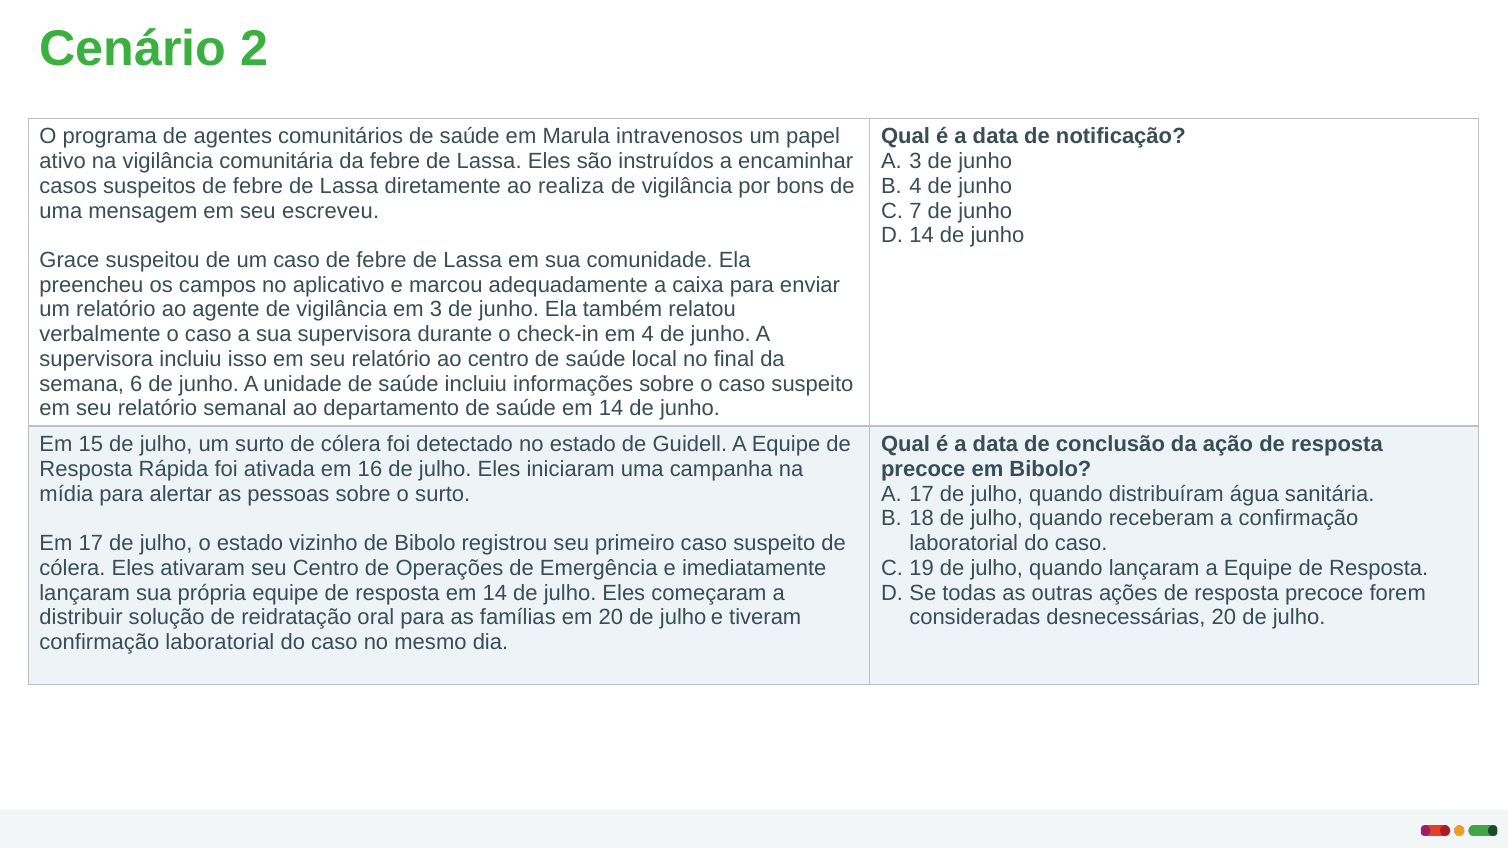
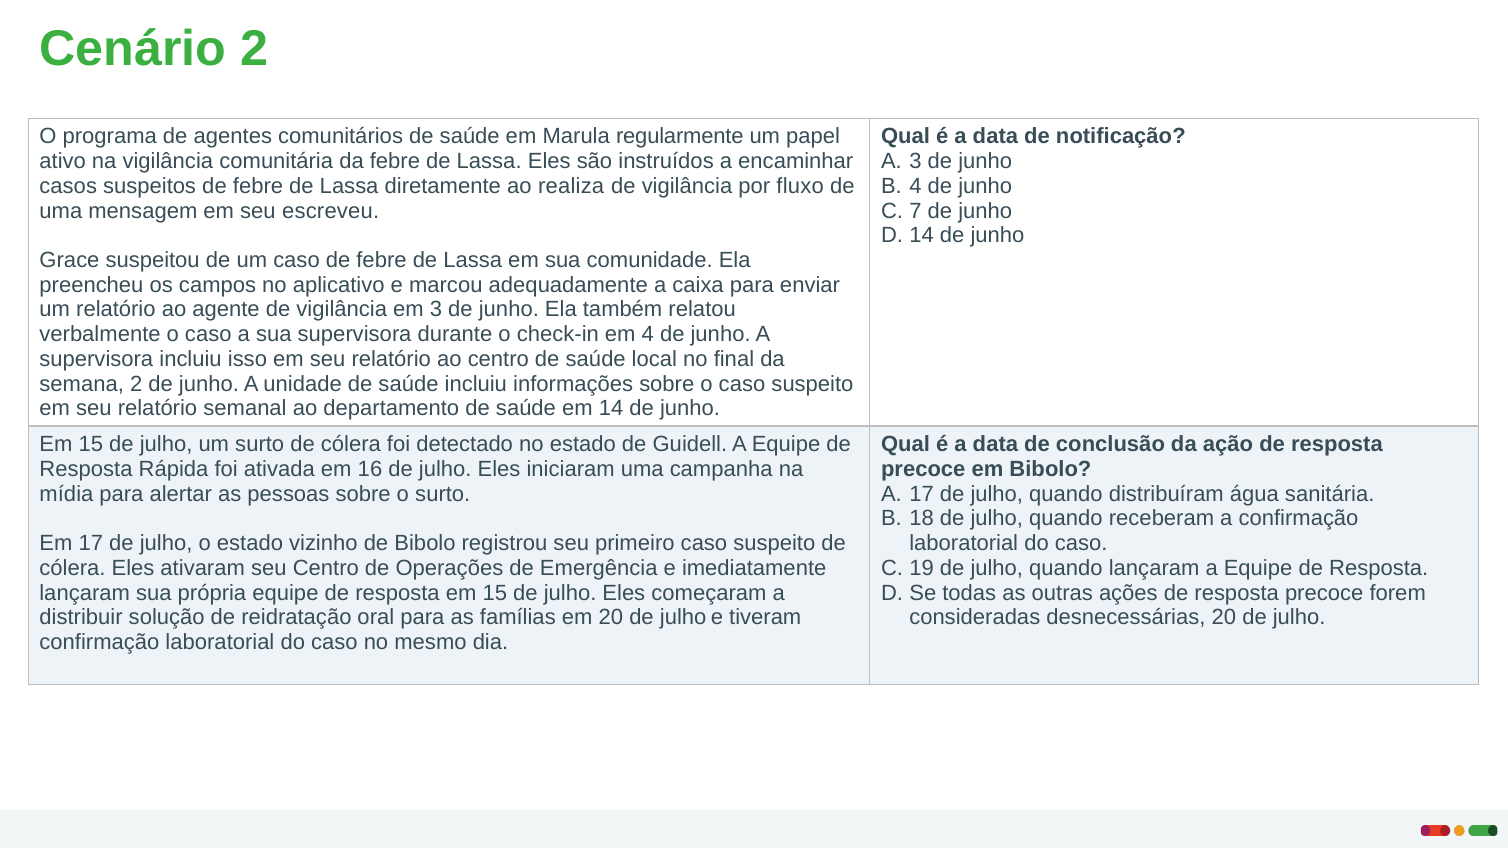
intravenosos: intravenosos -> regularmente
bons: bons -> fluxo
semana 6: 6 -> 2
resposta em 14: 14 -> 15
